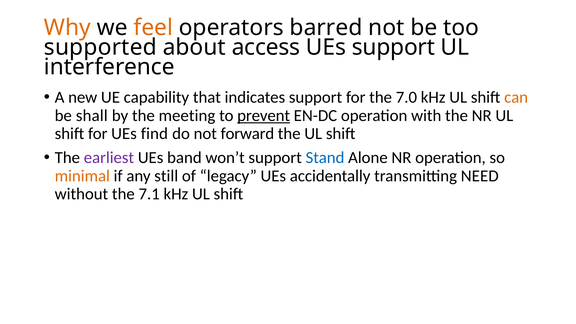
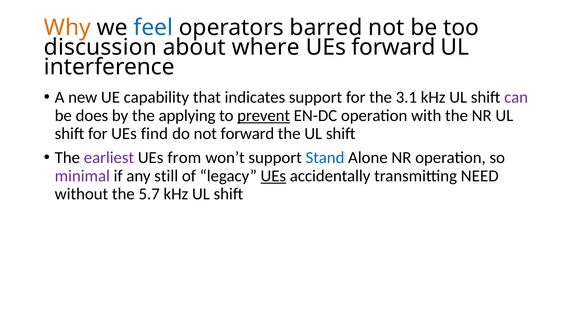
feel colour: orange -> blue
supported: supported -> discussion
access: access -> where
UEs support: support -> forward
7.0: 7.0 -> 3.1
can colour: orange -> purple
shall: shall -> does
meeting: meeting -> applying
band: band -> from
minimal colour: orange -> purple
UEs at (273, 176) underline: none -> present
7.1: 7.1 -> 5.7
